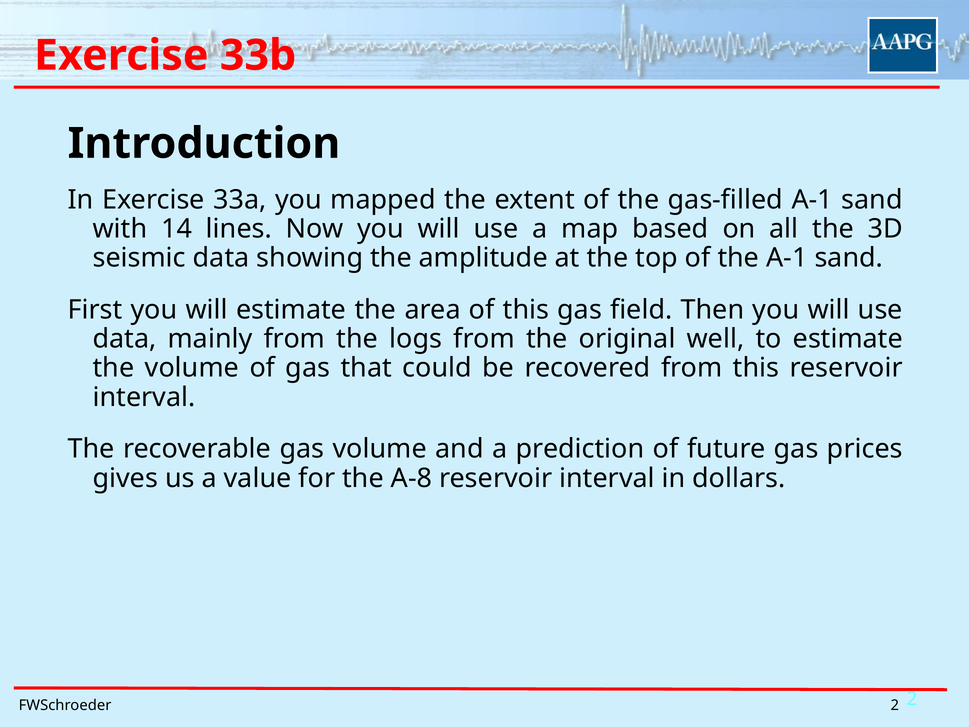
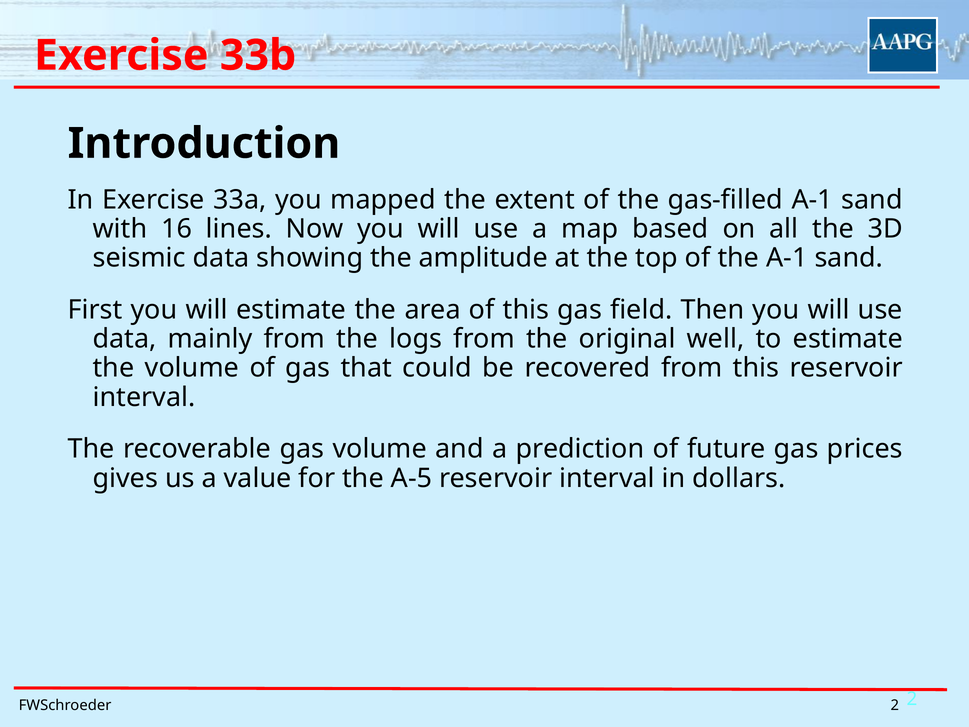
14: 14 -> 16
A-8: A-8 -> A-5
